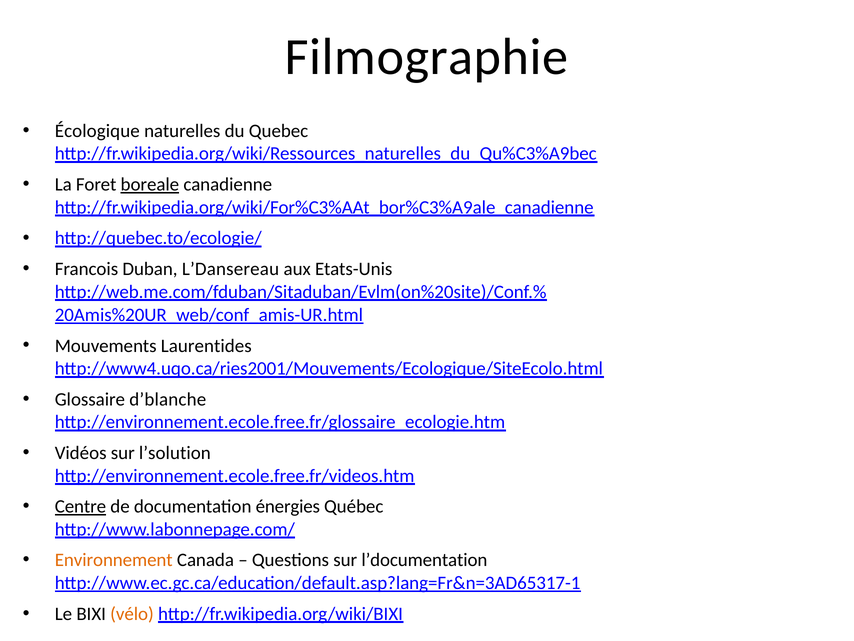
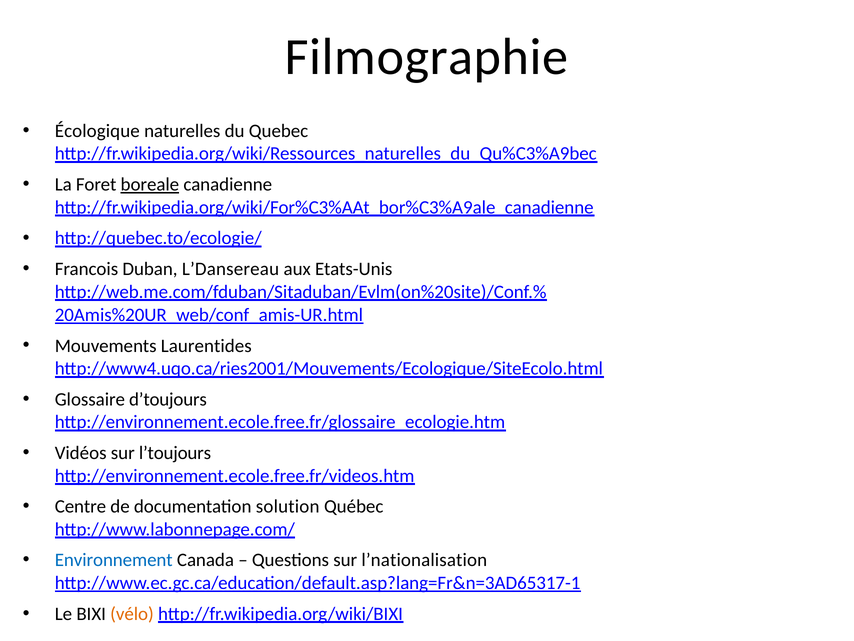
d’blanche: d’blanche -> d’toujours
l’solution: l’solution -> l’toujours
Centre underline: present -> none
énergies: énergies -> solution
Environnement colour: orange -> blue
l’documentation: l’documentation -> l’nationalisation
